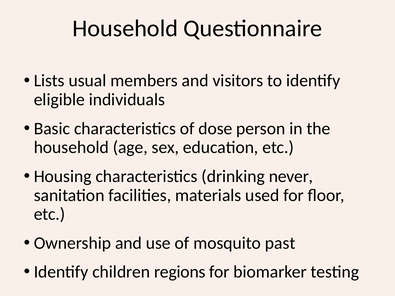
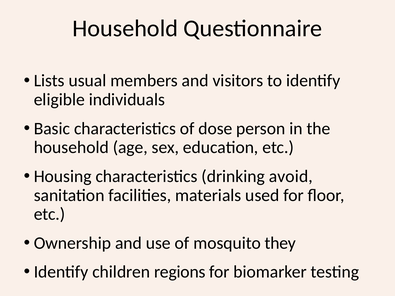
never: never -> avoid
past: past -> they
